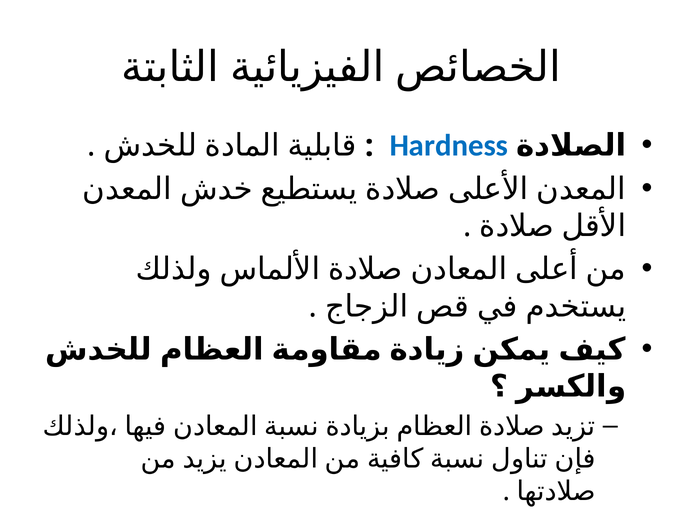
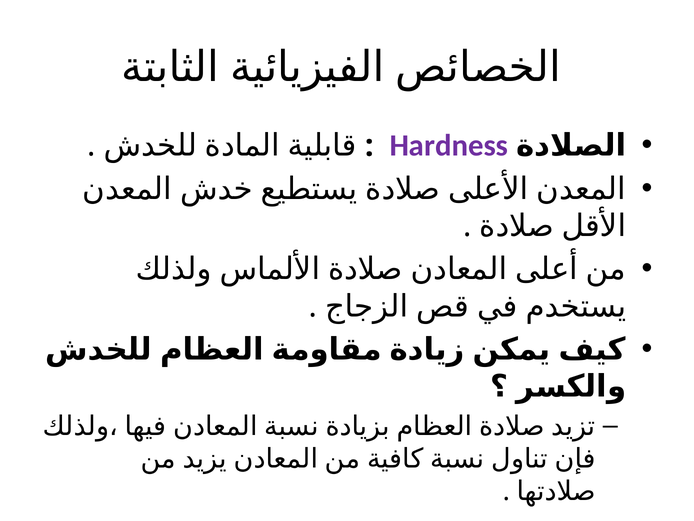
Hardness colour: blue -> purple
